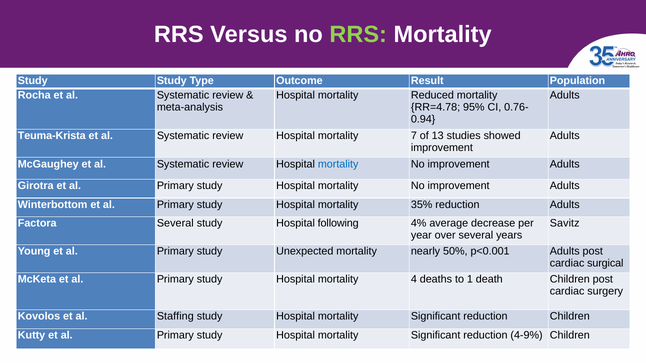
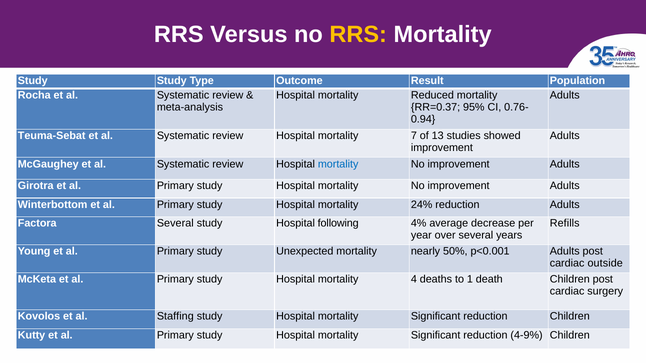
RRS at (358, 34) colour: light green -> yellow
RR=4.78: RR=4.78 -> RR=0.37
Teuma-Krista: Teuma-Krista -> Teuma-Sebat
35%: 35% -> 24%
Savitz: Savitz -> Refills
surgical: surgical -> outside
